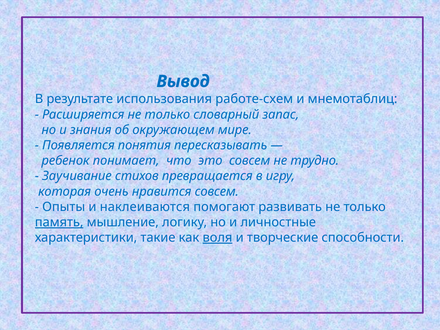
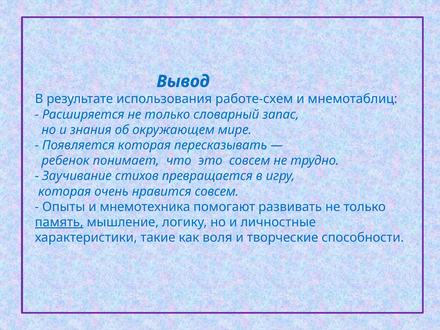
Появляется понятия: понятия -> которая
наклеиваются: наклеиваются -> мнемотехника
воля underline: present -> none
